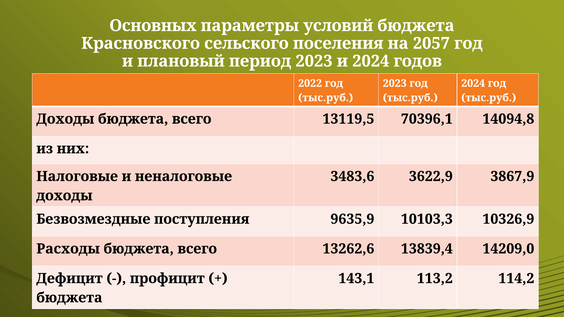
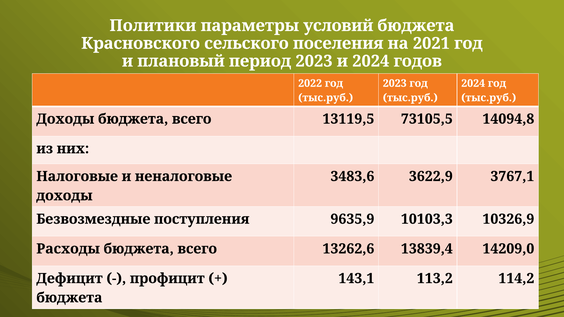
Основных: Основных -> Политики
2057: 2057 -> 2021
70396,1: 70396,1 -> 73105,5
3867,9: 3867,9 -> 3767,1
